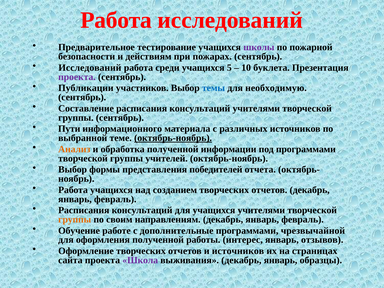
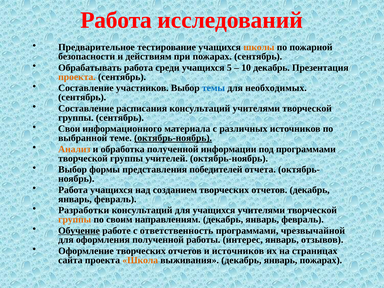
школы colour: purple -> orange
Исследований at (90, 68): Исследований -> Обрабатывать
10 буклета: буклета -> декабрь
проекта at (77, 77) colour: purple -> orange
Публикации at (86, 88): Публикации -> Составление
необходимую: необходимую -> необходимых
Пути: Пути -> Свои
Расписания at (84, 210): Расписания -> Разработки
Обучение underline: none -> present
дополнительные: дополнительные -> ответственность
Школа colour: purple -> orange
январь образцы: образцы -> пожарах
